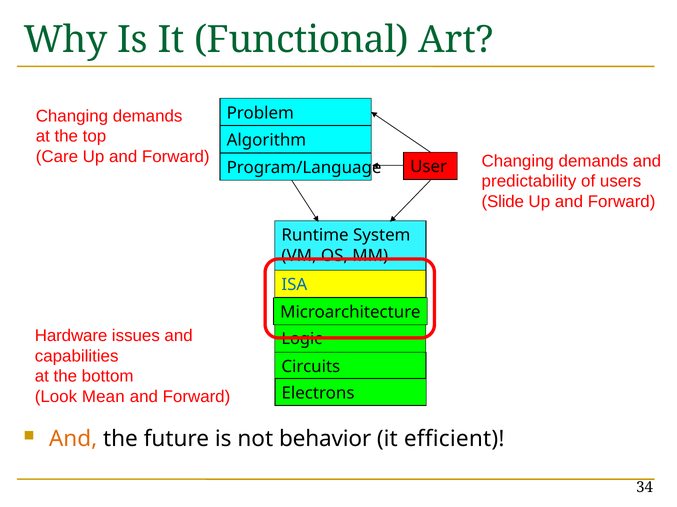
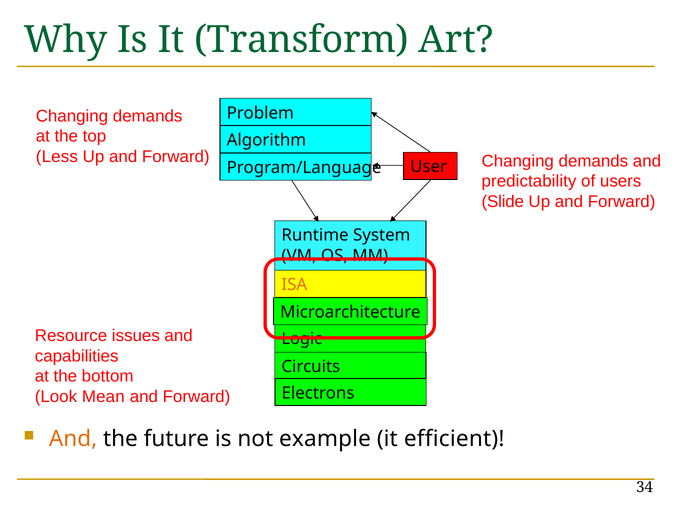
Functional: Functional -> Transform
Care: Care -> Less
ISA colour: blue -> orange
Hardware: Hardware -> Resource
behavior: behavior -> example
